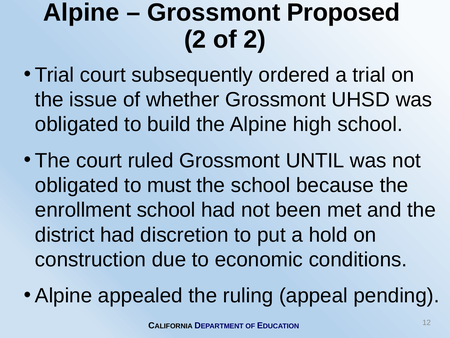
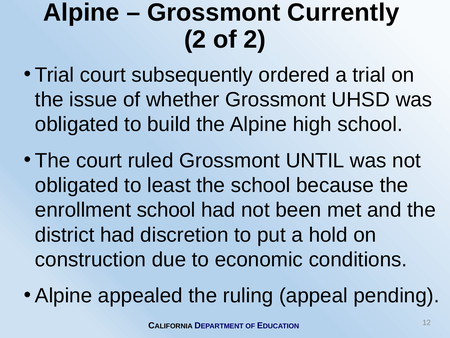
Proposed: Proposed -> Currently
must: must -> least
